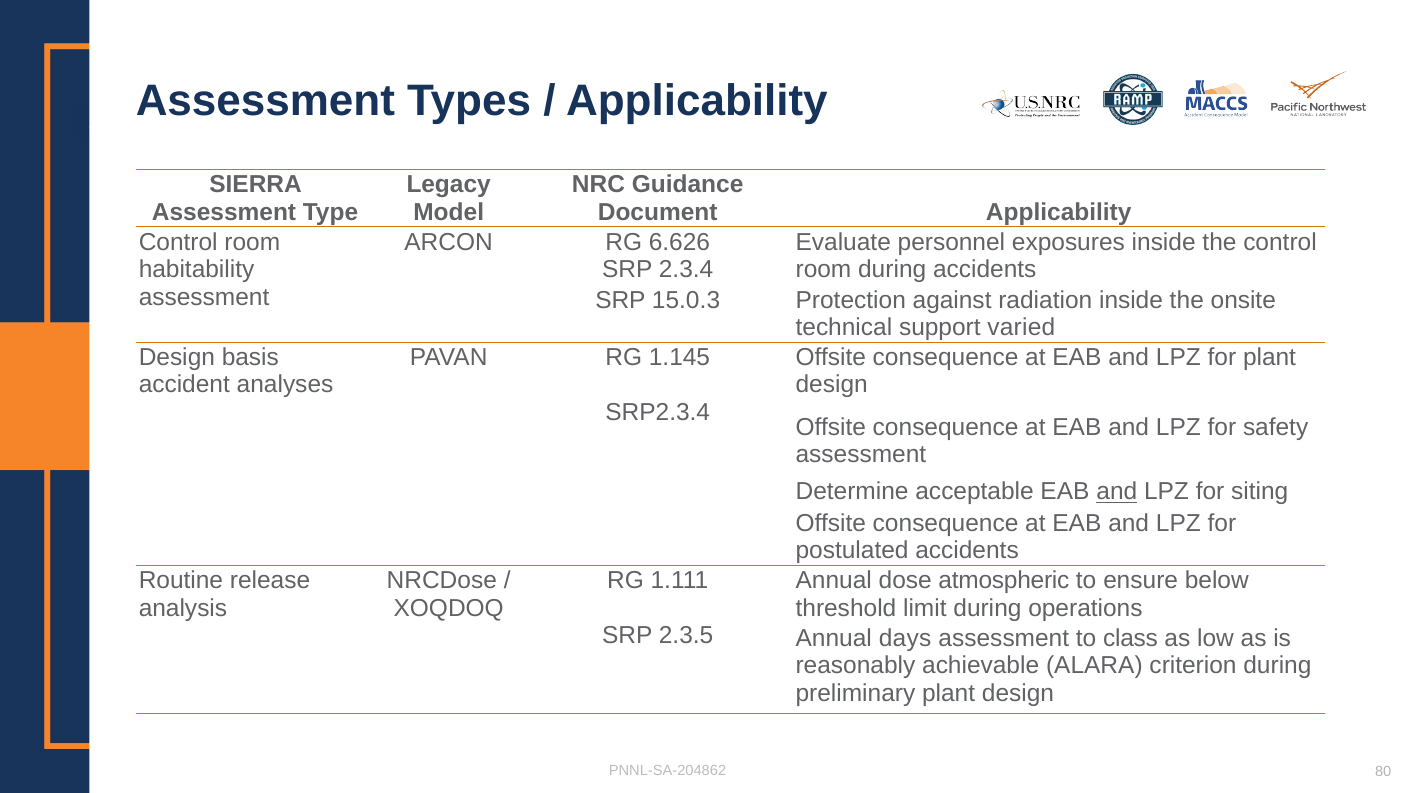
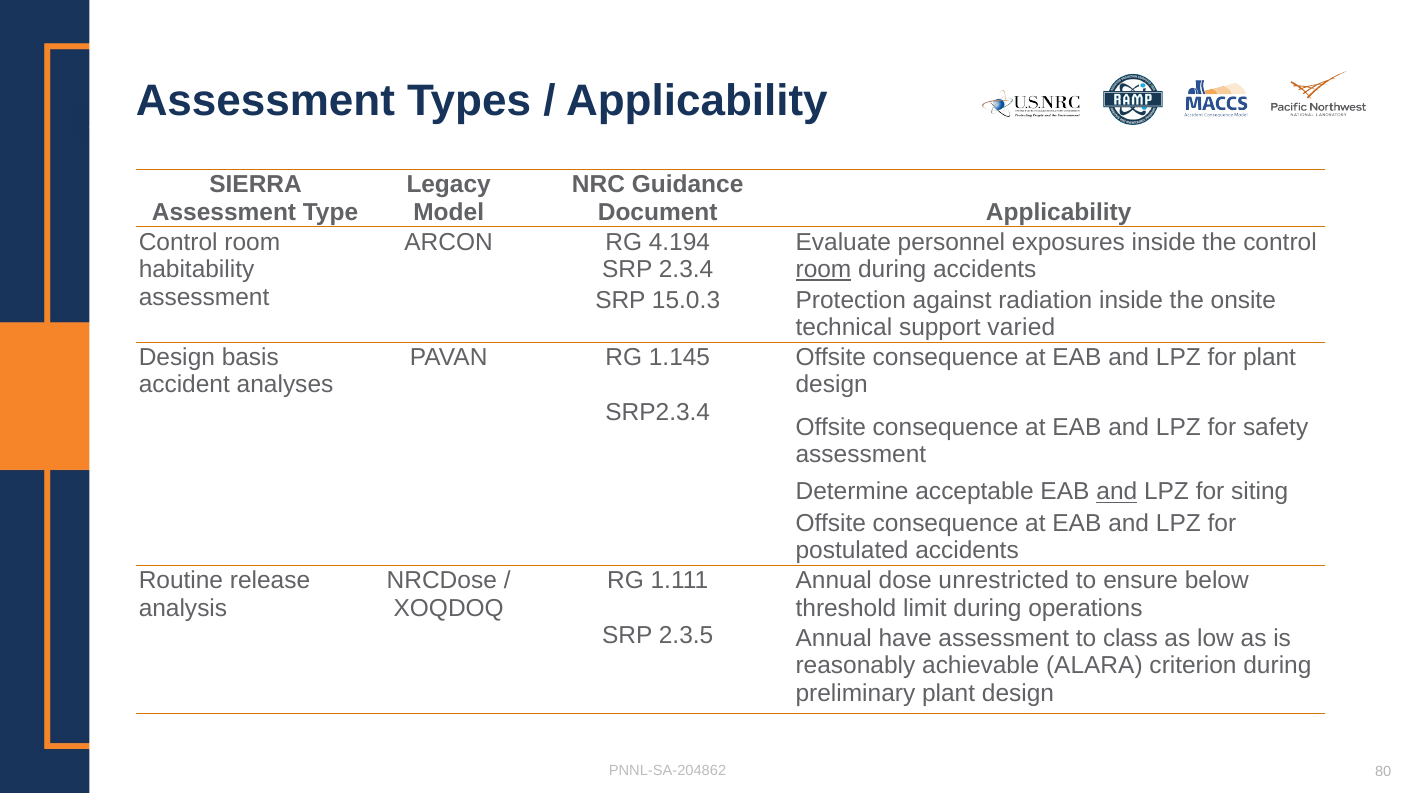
6.626: 6.626 -> 4.194
room at (824, 270) underline: none -> present
atmospheric: atmospheric -> unrestricted
days: days -> have
